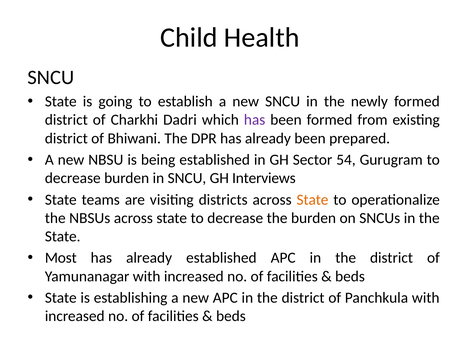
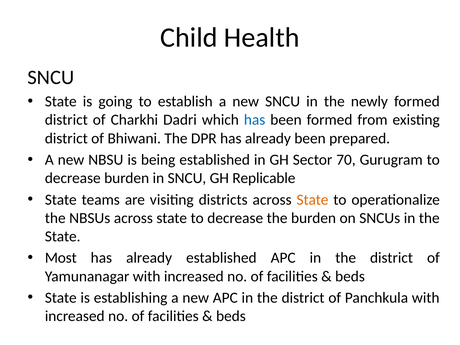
has at (255, 120) colour: purple -> blue
54: 54 -> 70
Interviews: Interviews -> Replicable
